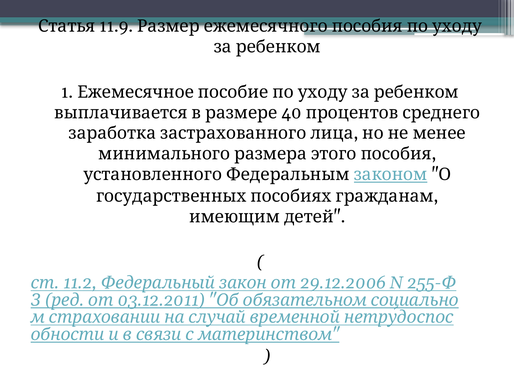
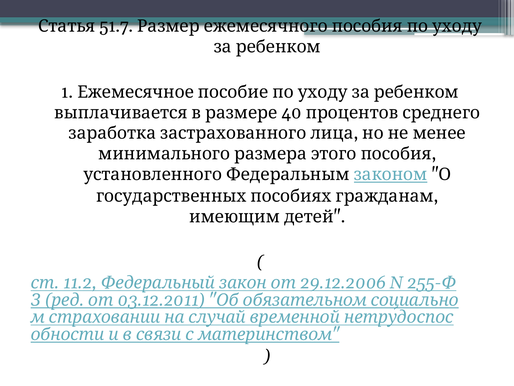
11.9: 11.9 -> 51.7
